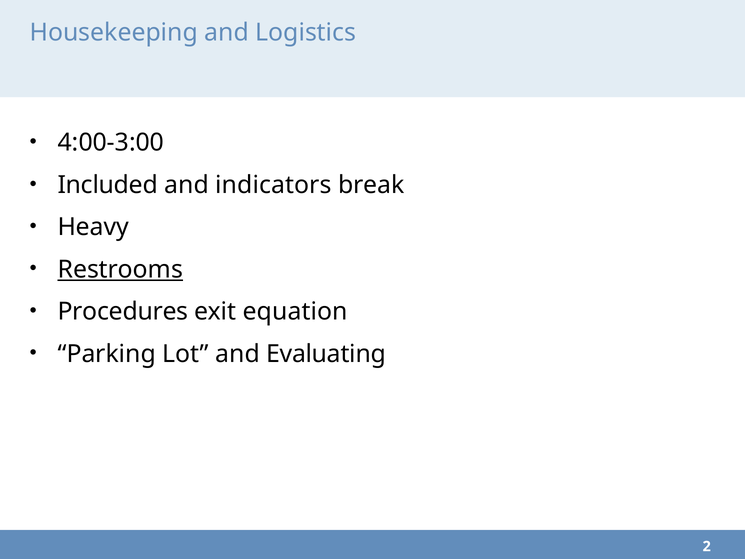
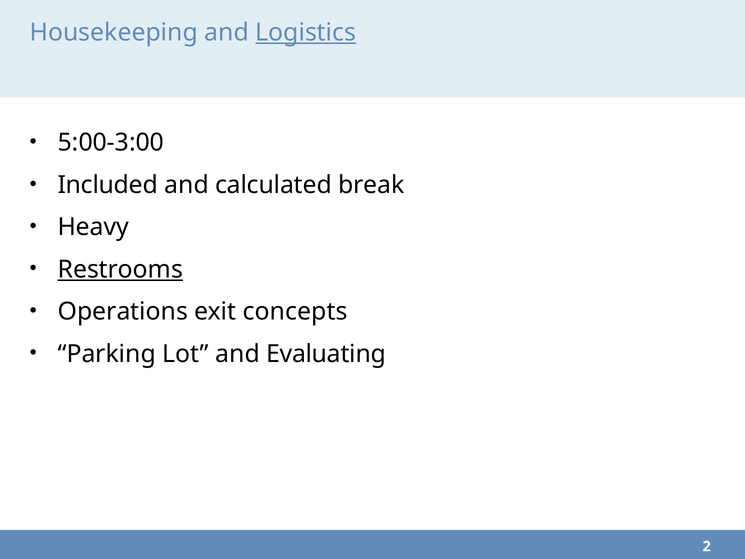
Logistics underline: none -> present
4:00-3:00: 4:00-3:00 -> 5:00-3:00
indicators: indicators -> calculated
Procedures: Procedures -> Operations
equation: equation -> concepts
